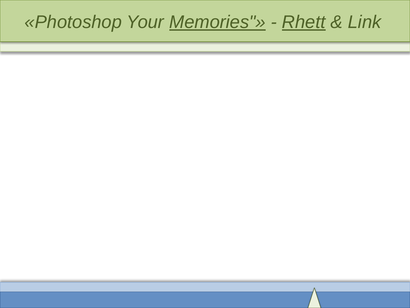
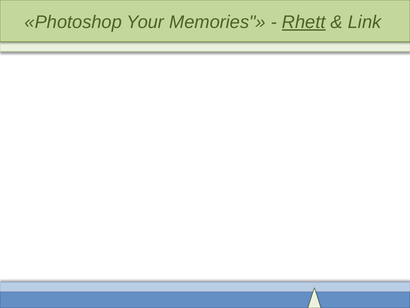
Memories underline: present -> none
